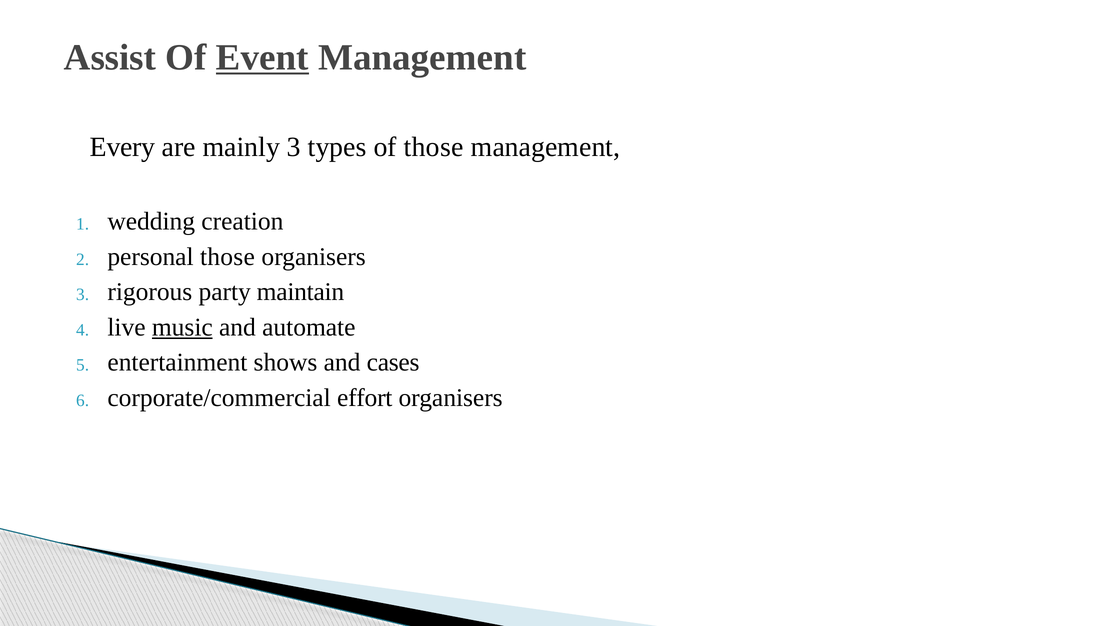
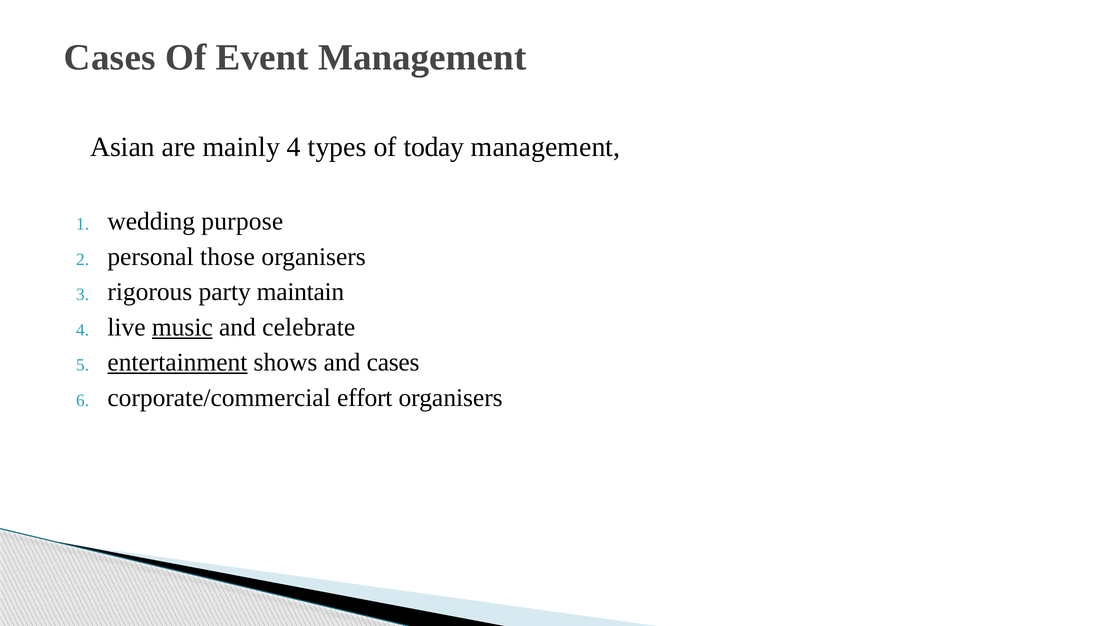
Assist at (110, 58): Assist -> Cases
Event underline: present -> none
Every: Every -> Asian
mainly 3: 3 -> 4
of those: those -> today
creation: creation -> purpose
automate: automate -> celebrate
entertainment underline: none -> present
